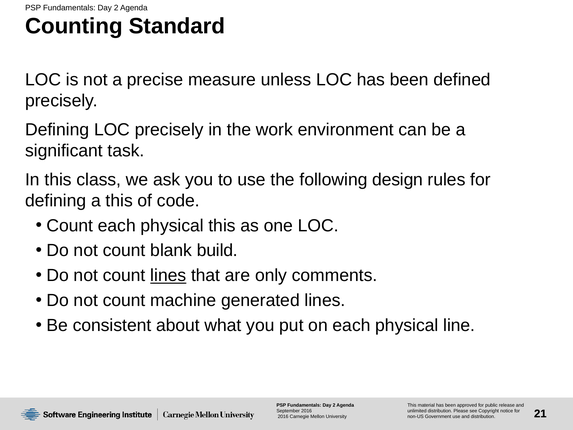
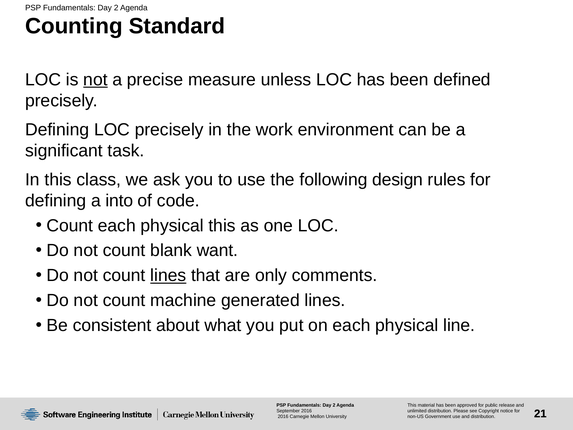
not at (95, 80) underline: none -> present
a this: this -> into
build: build -> want
